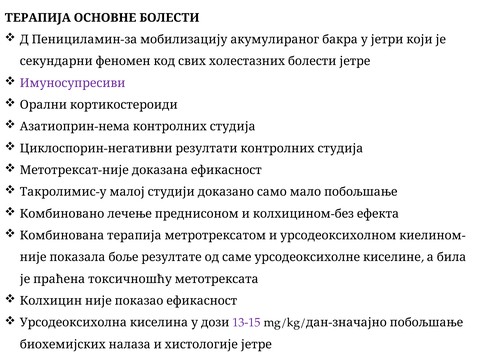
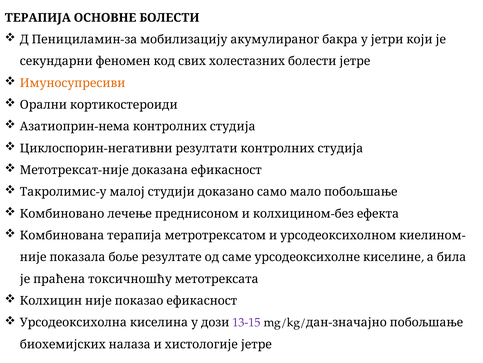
Имуносупресиви colour: purple -> orange
